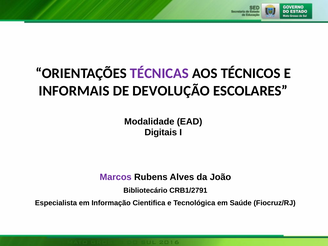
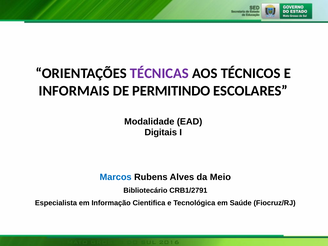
DEVOLUÇÃO: DEVOLUÇÃO -> PERMITINDO
Marcos colour: purple -> blue
João: João -> Meio
